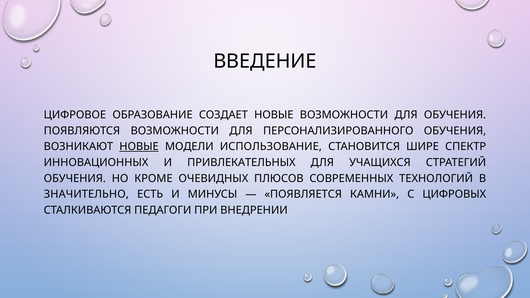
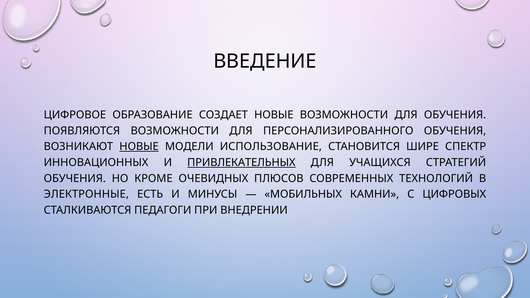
ПРИВЛЕКАТЕЛЬНЫХ underline: none -> present
ЗНАЧИТЕЛЬНО: ЗНАЧИТЕЛЬНО -> ЭЛЕКТРОННЫЕ
ПОЯВЛЯЕТСЯ: ПОЯВЛЯЕТСЯ -> МОБИЛЬНЫХ
